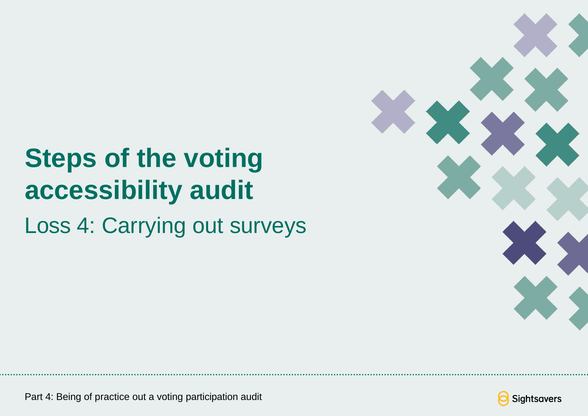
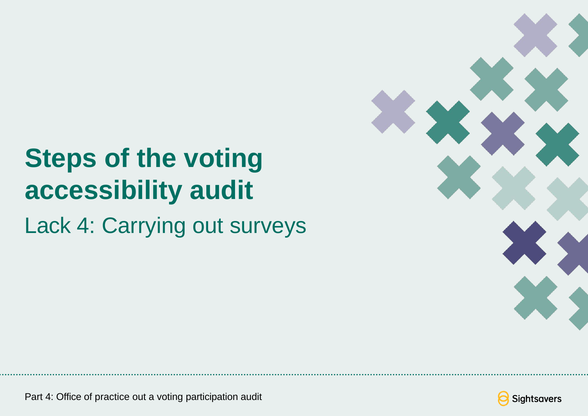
Loss: Loss -> Lack
Being: Being -> Office
